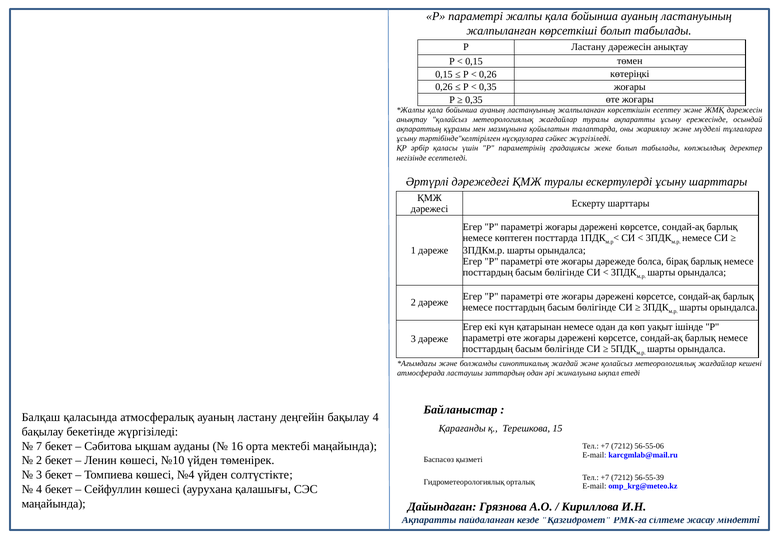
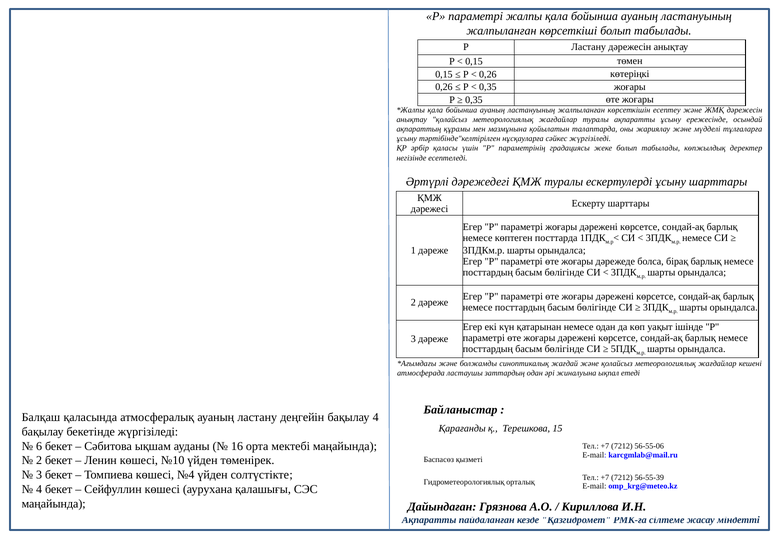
7: 7 -> 6
